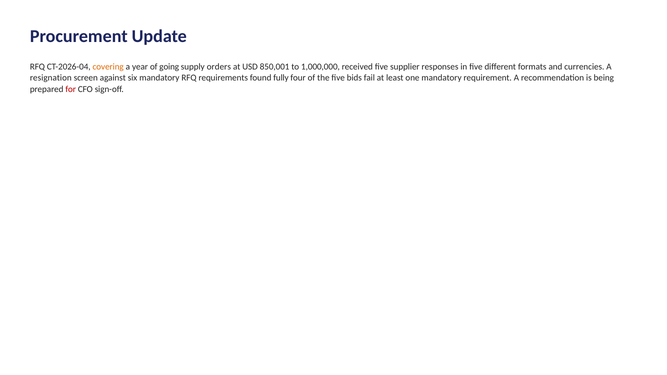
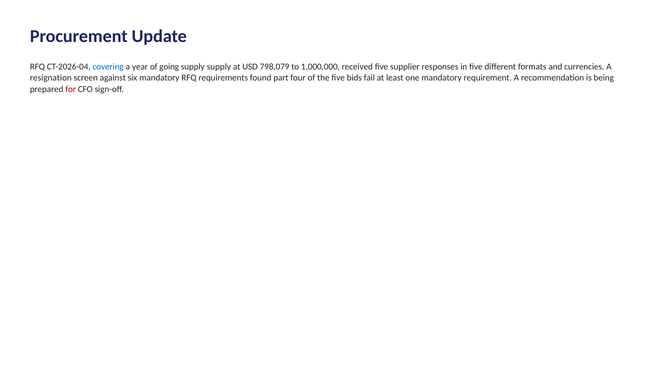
covering colour: orange -> blue
supply orders: orders -> supply
850,001: 850,001 -> 798,079
fully: fully -> part
